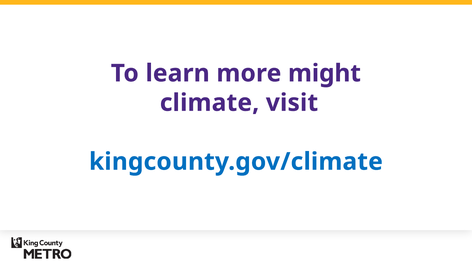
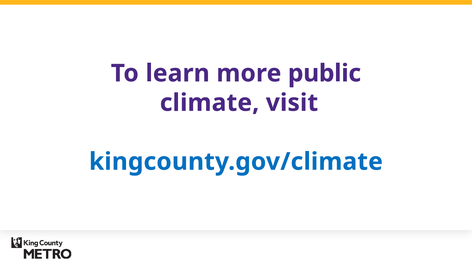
might: might -> public
